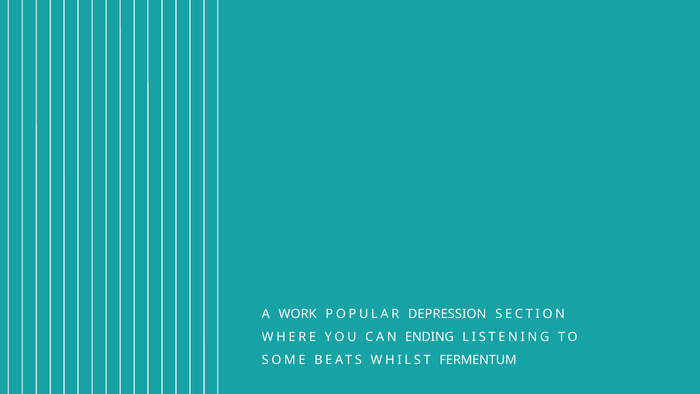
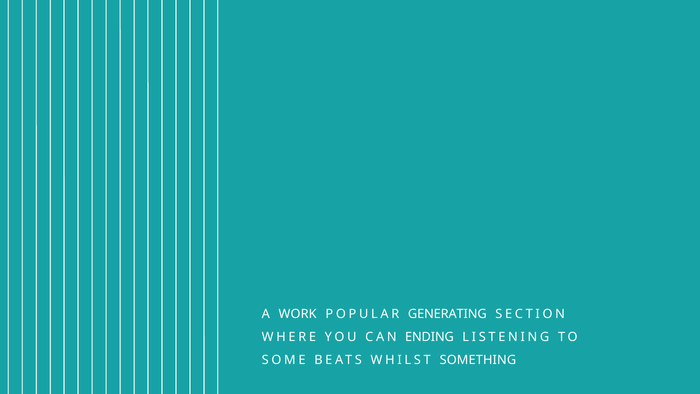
DEPRESSION: DEPRESSION -> GENERATING
FERMENTUM: FERMENTUM -> SOMETHING
